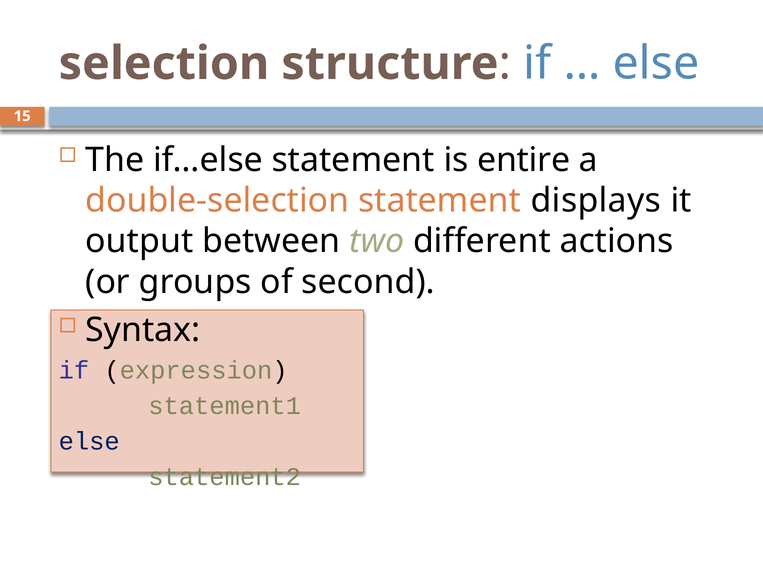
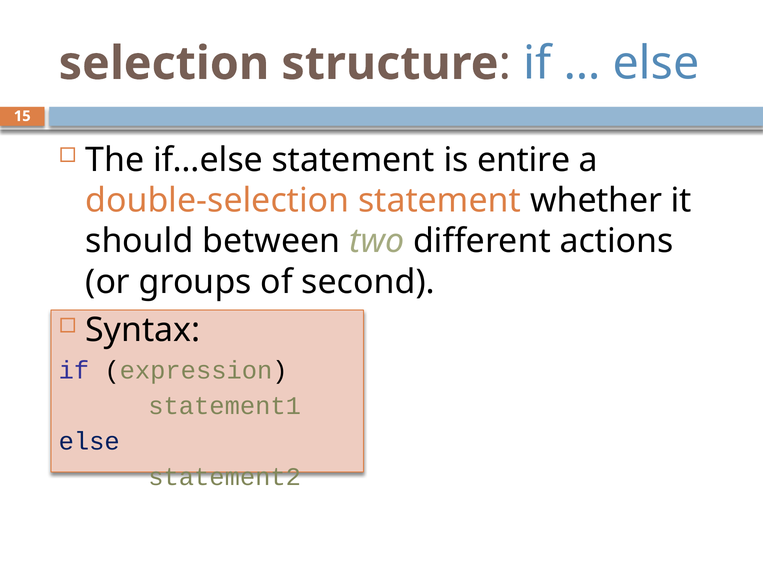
displays: displays -> whether
output: output -> should
